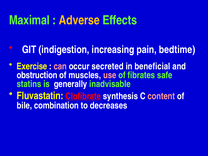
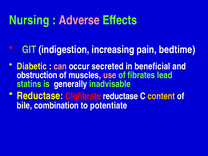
Maximal: Maximal -> Nursing
Adverse colour: yellow -> pink
GIT colour: white -> light green
Exercise: Exercise -> Diabetic
safe: safe -> lead
Fluvastatin at (40, 96): Fluvastatin -> Reductase
Clofibrate synthesis: synthesis -> reductase
content colour: pink -> yellow
decreases: decreases -> potentiate
